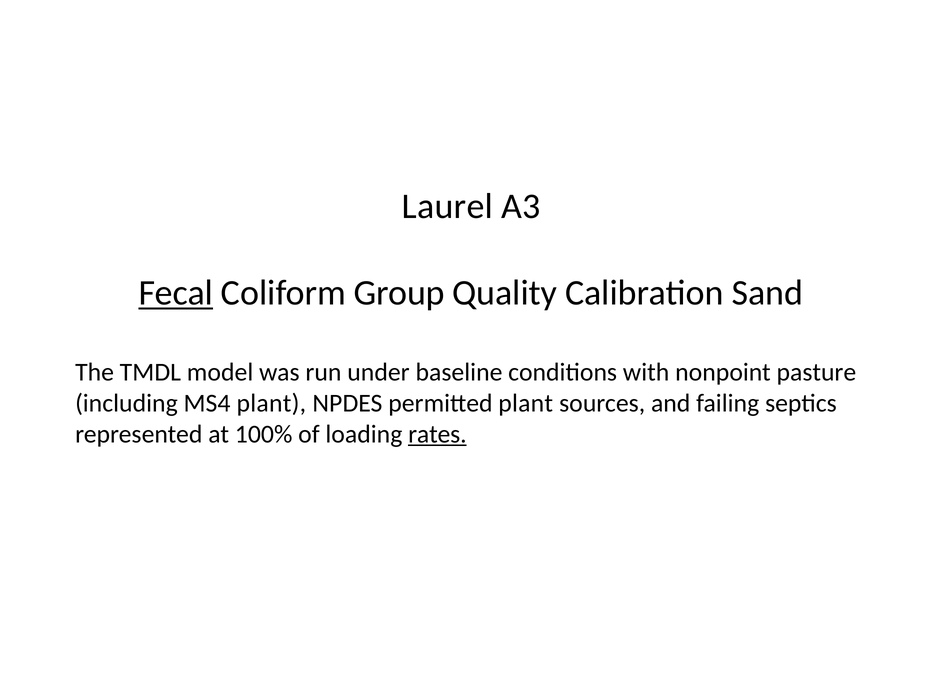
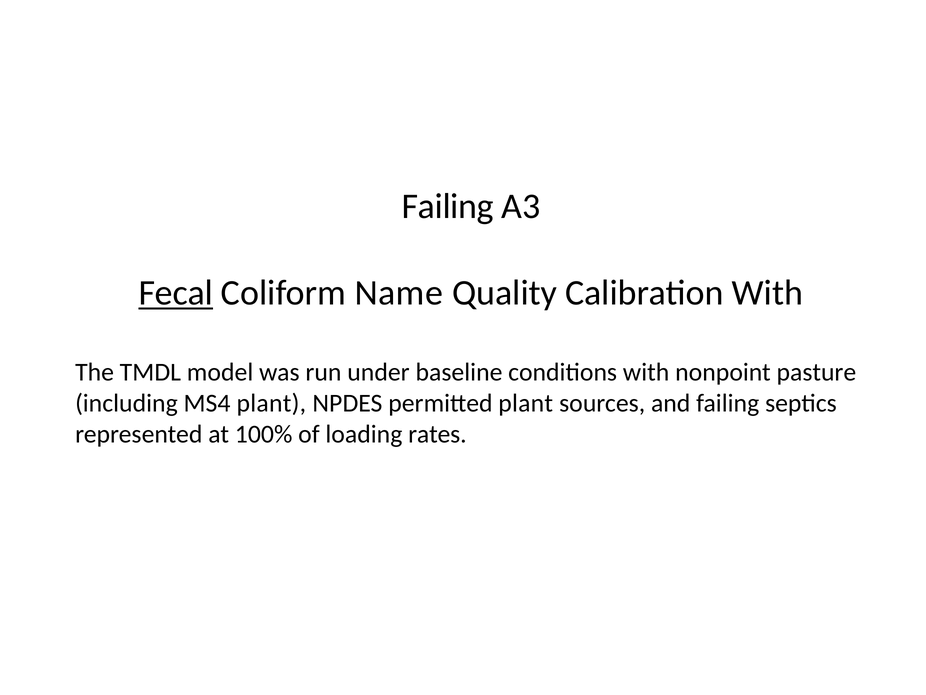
Laurel at (447, 206): Laurel -> Failing
Group: Group -> Name
Calibration Sand: Sand -> With
rates underline: present -> none
